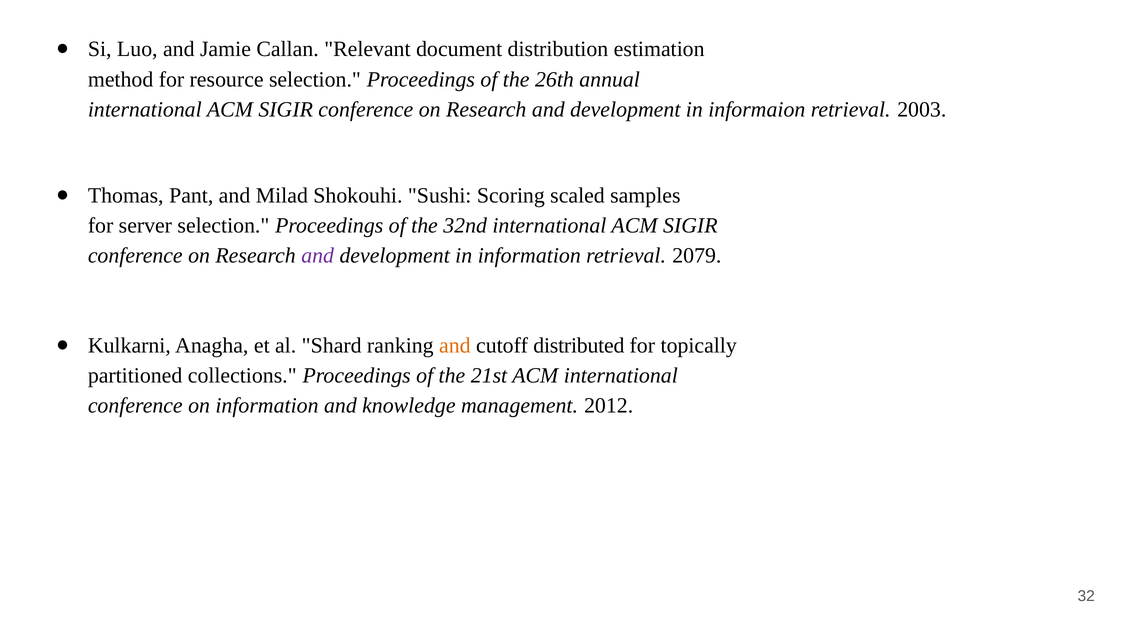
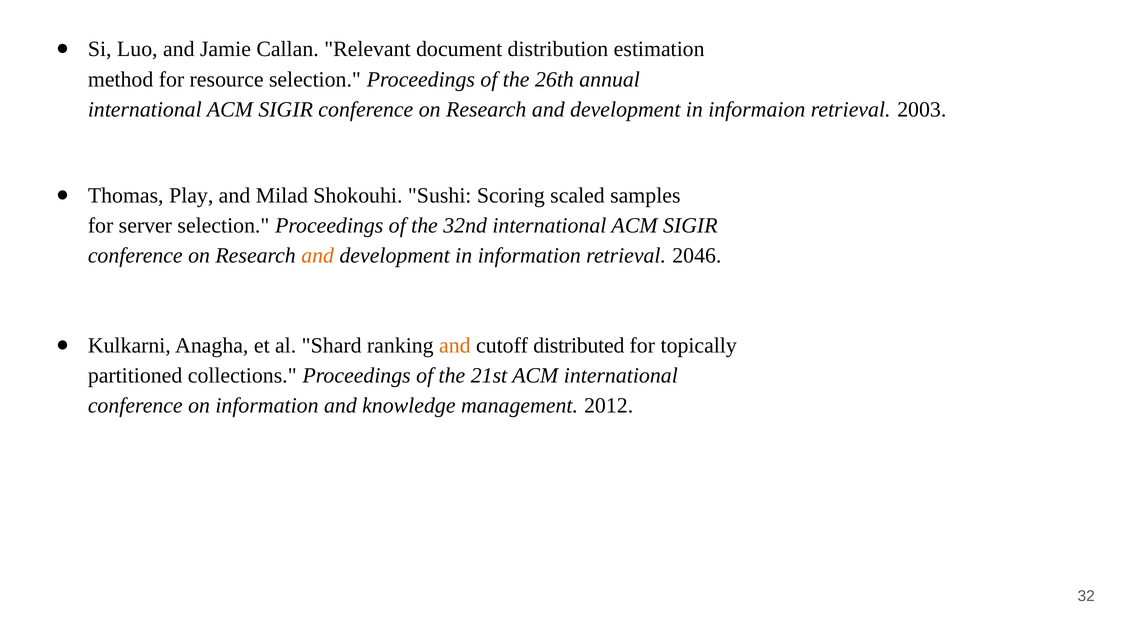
Pant: Pant -> Play
and at (318, 256) colour: purple -> orange
2079: 2079 -> 2046
